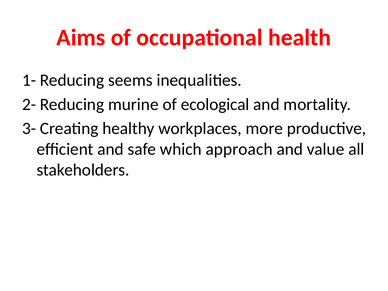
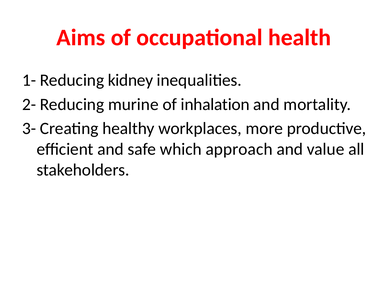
seems: seems -> kidney
ecological: ecological -> inhalation
